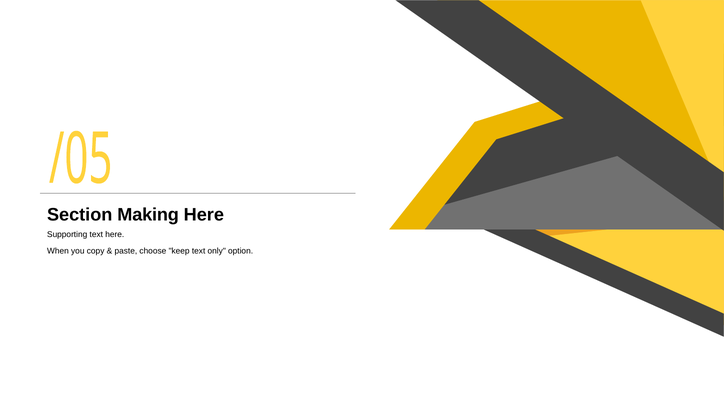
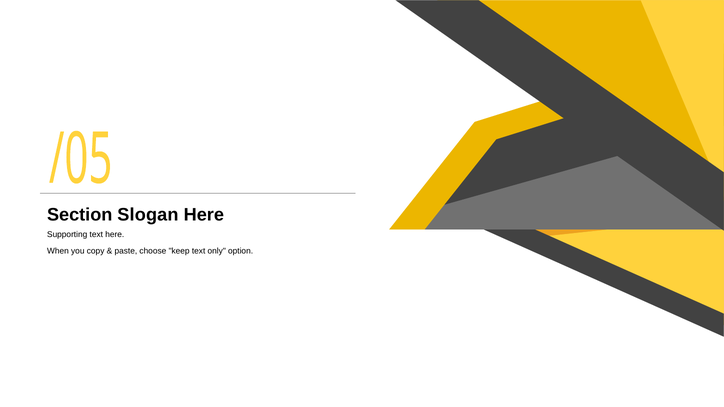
Making: Making -> Slogan
